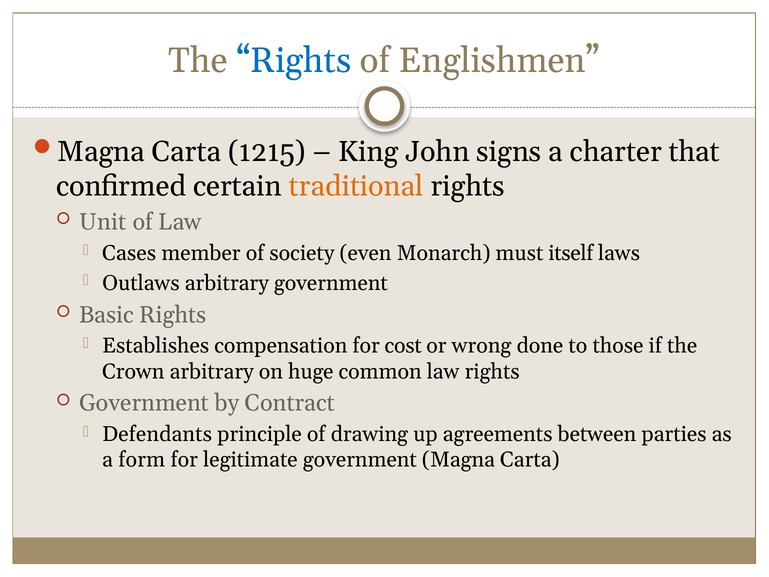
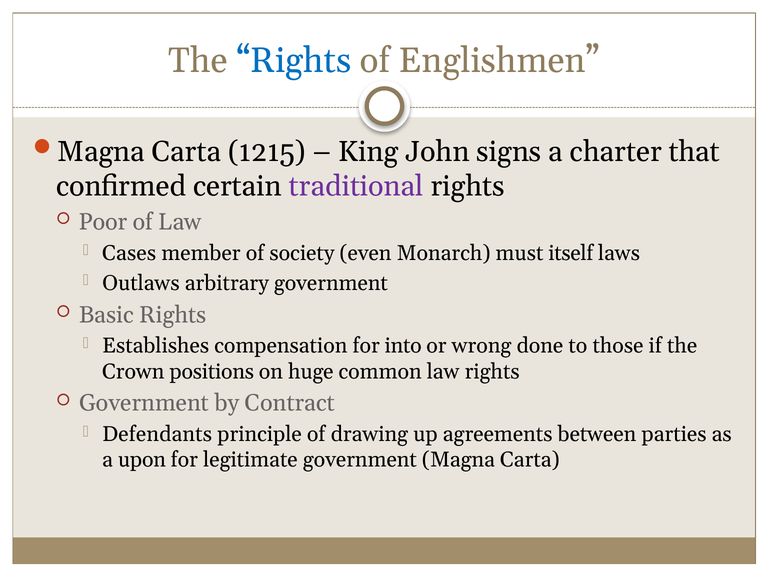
traditional colour: orange -> purple
Unit: Unit -> Poor
cost: cost -> into
Crown arbitrary: arbitrary -> positions
form: form -> upon
